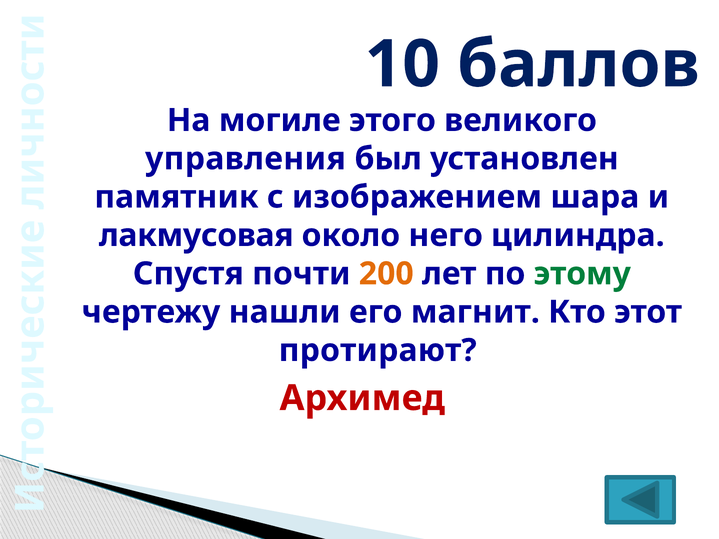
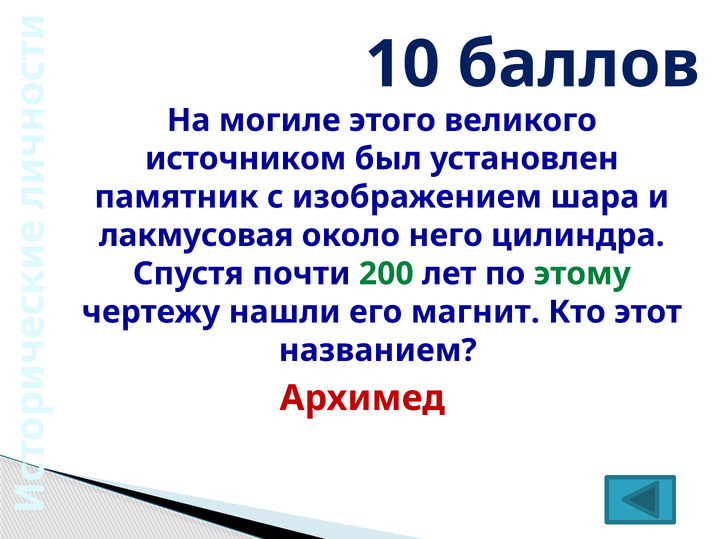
управления: управления -> источником
200 colour: orange -> green
протирают: протирают -> названием
